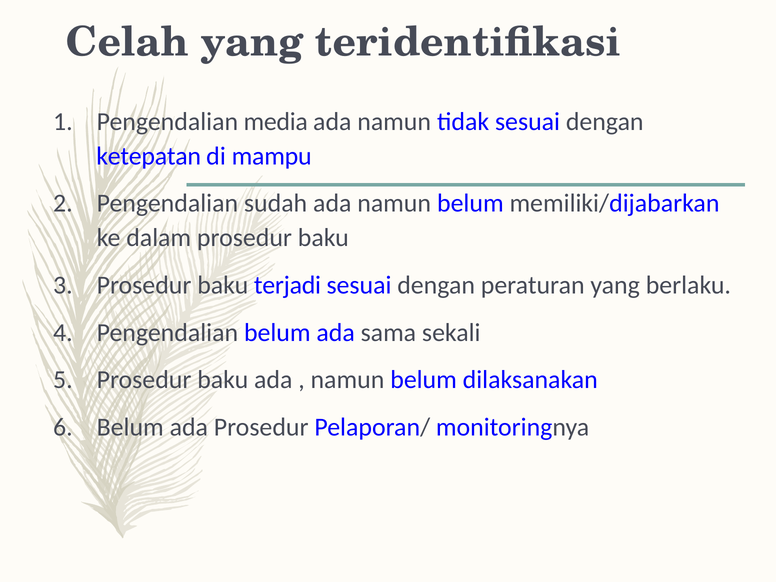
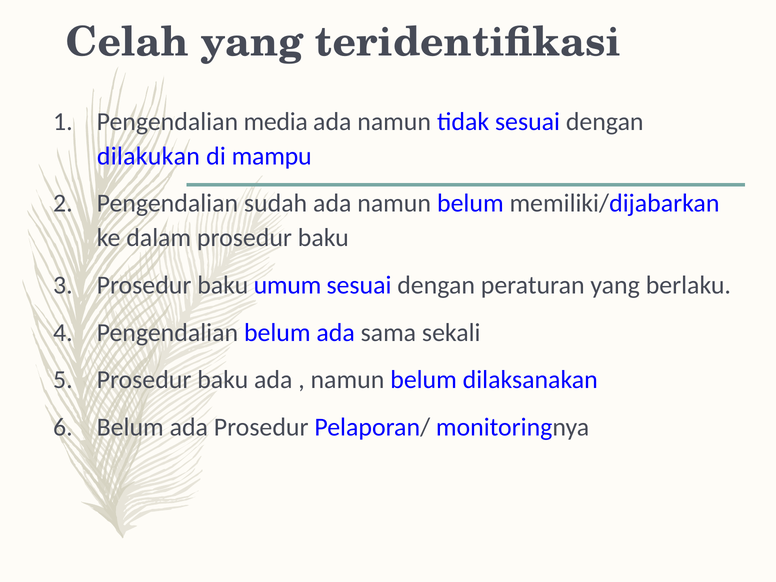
ketepatan: ketepatan -> dilakukan
terjadi: terjadi -> umum
